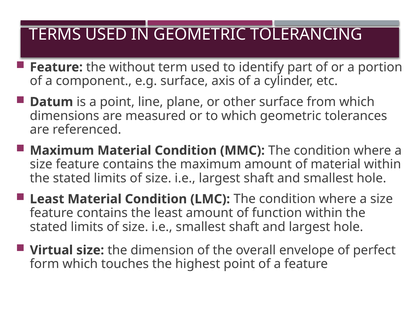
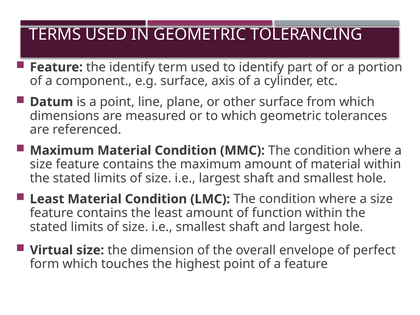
the without: without -> identify
